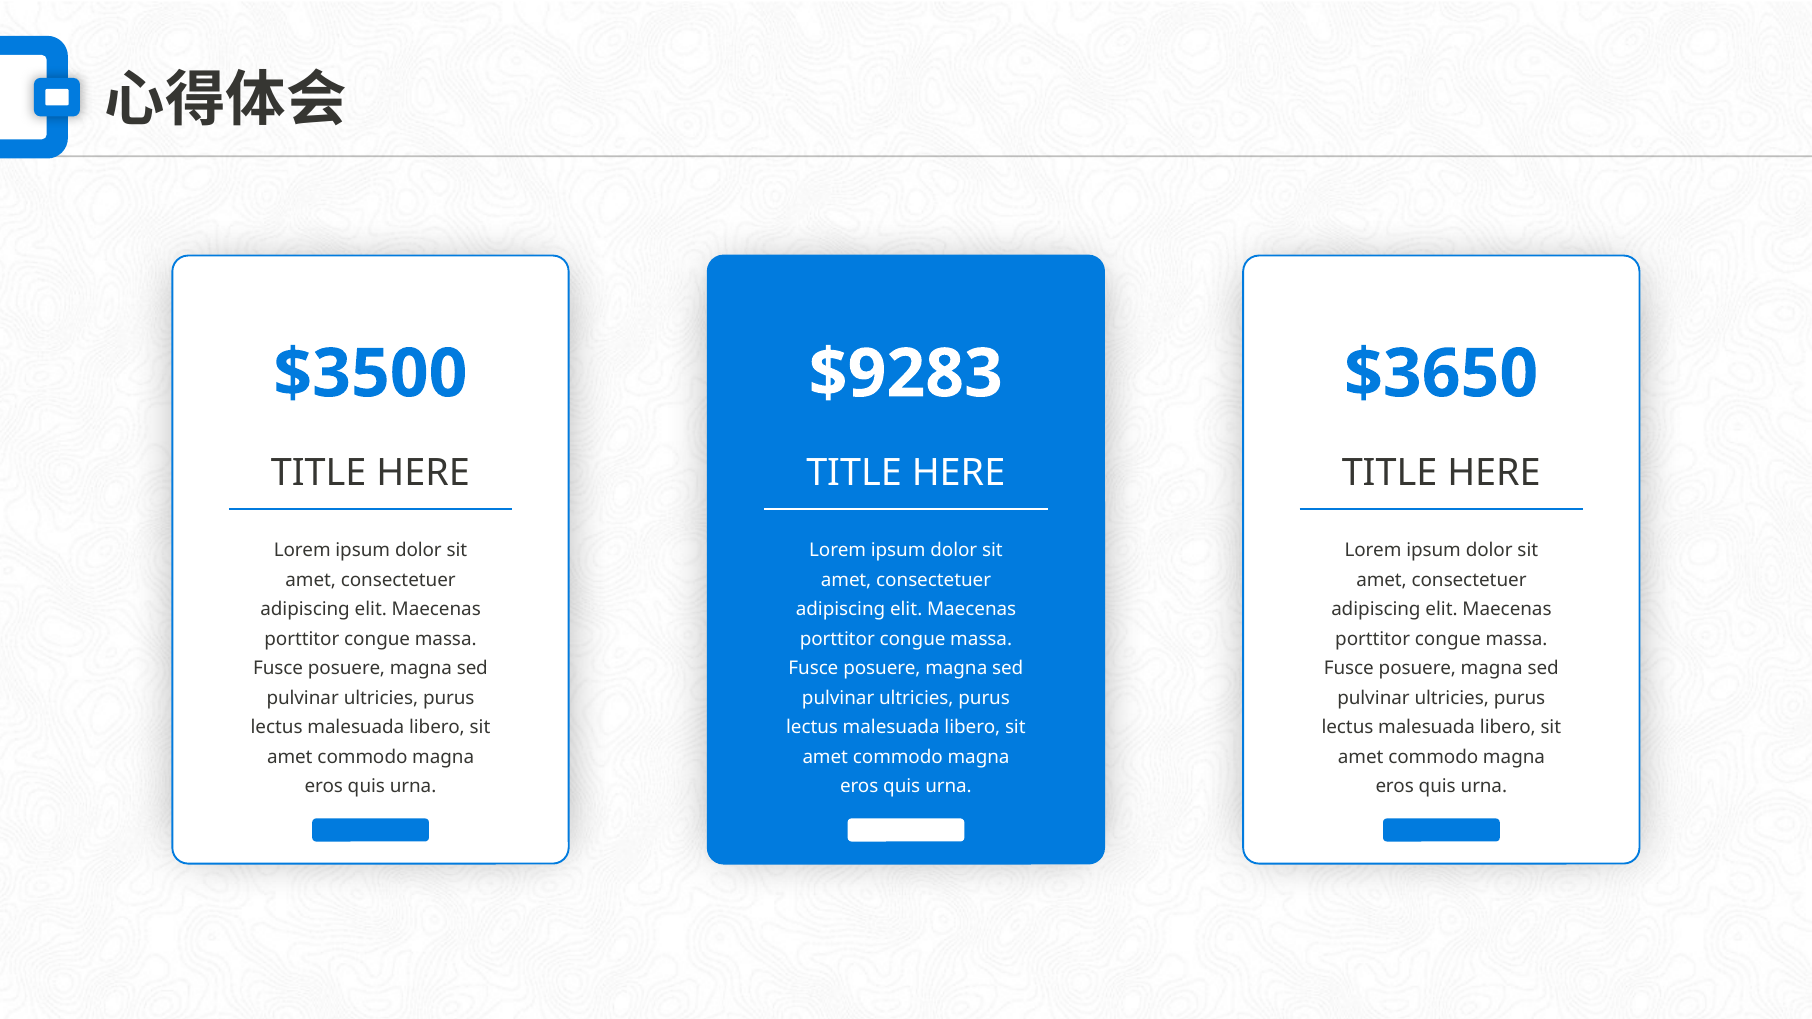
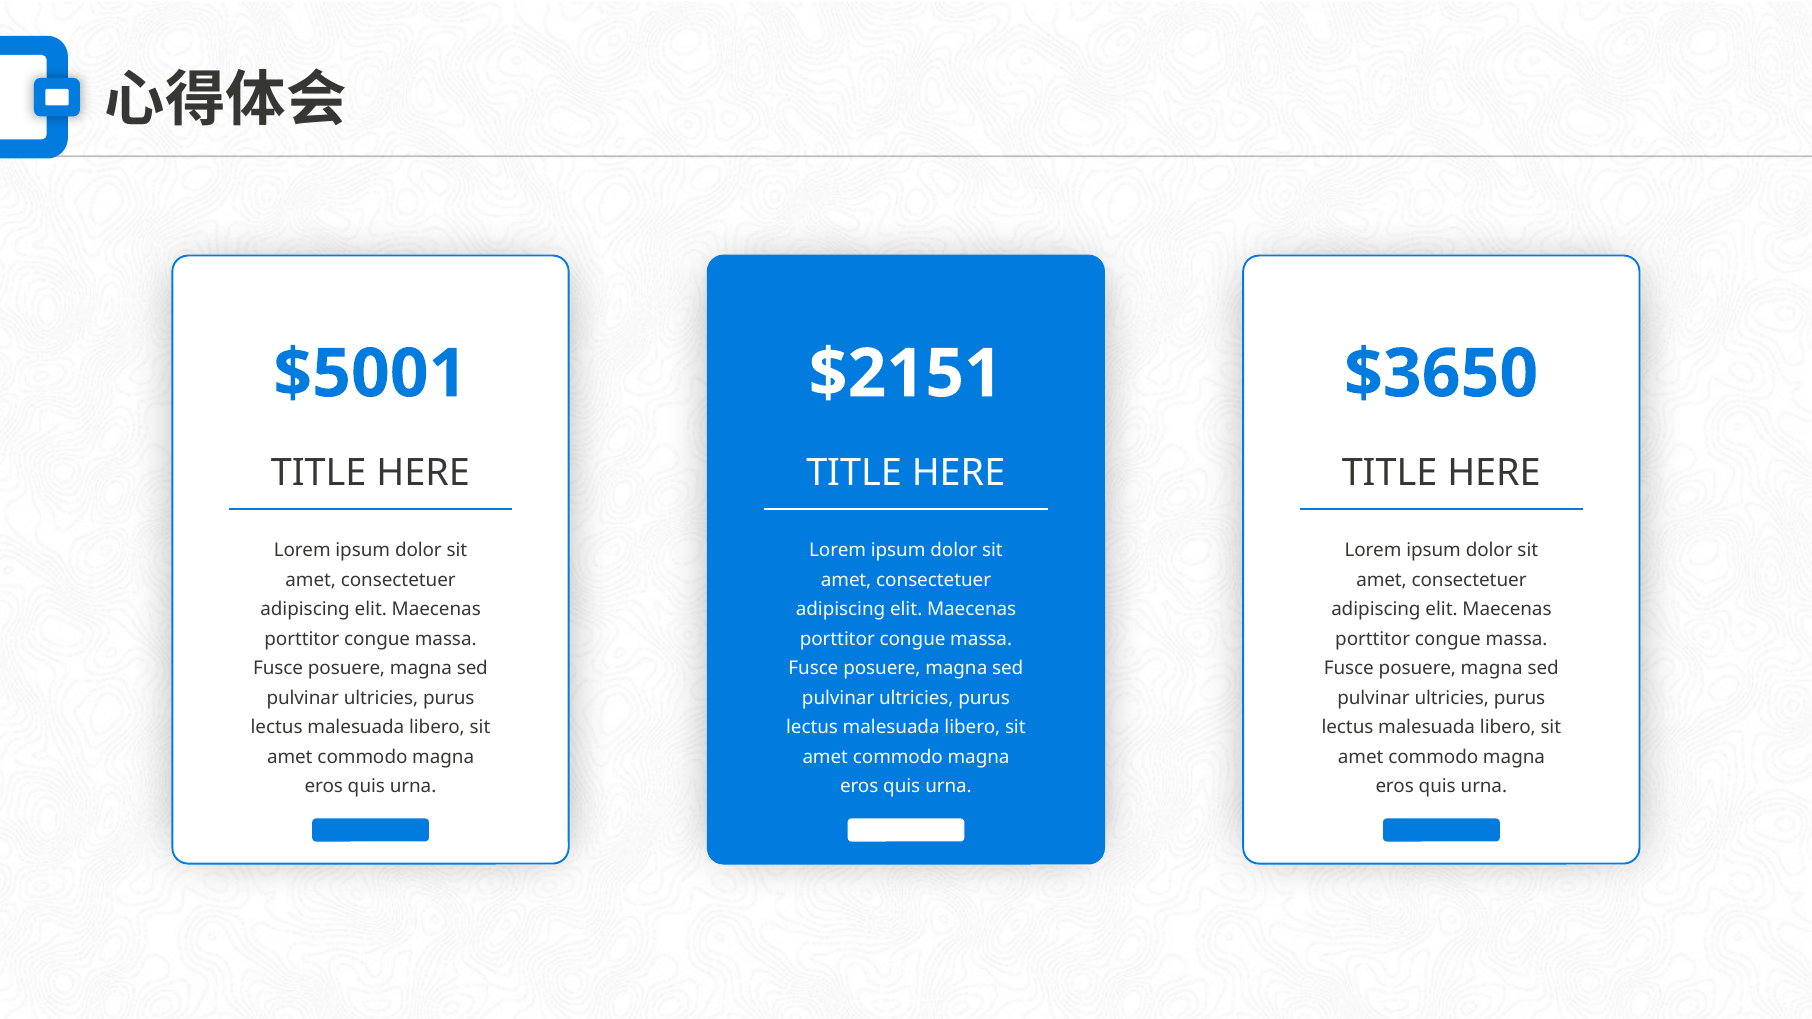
$3500: $3500 -> $5001
$9283: $9283 -> $2151
